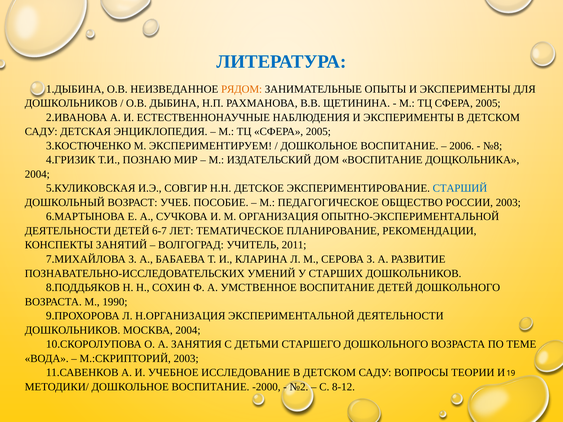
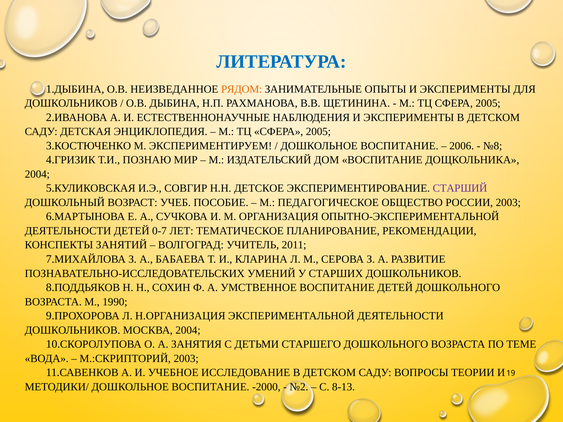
СТАРШИЙ colour: blue -> purple
6-7: 6-7 -> 0-7
8-12: 8-12 -> 8-13
